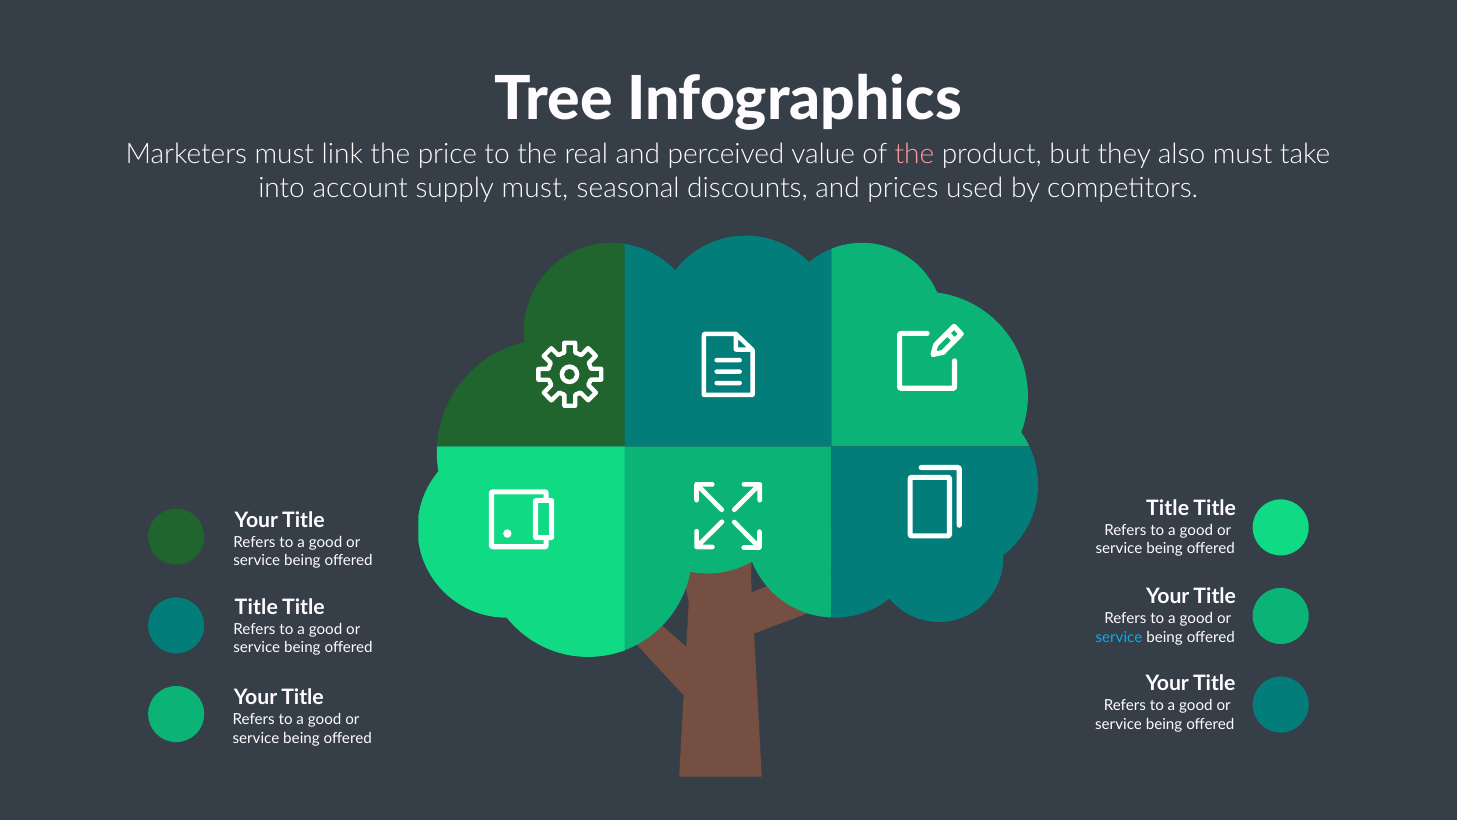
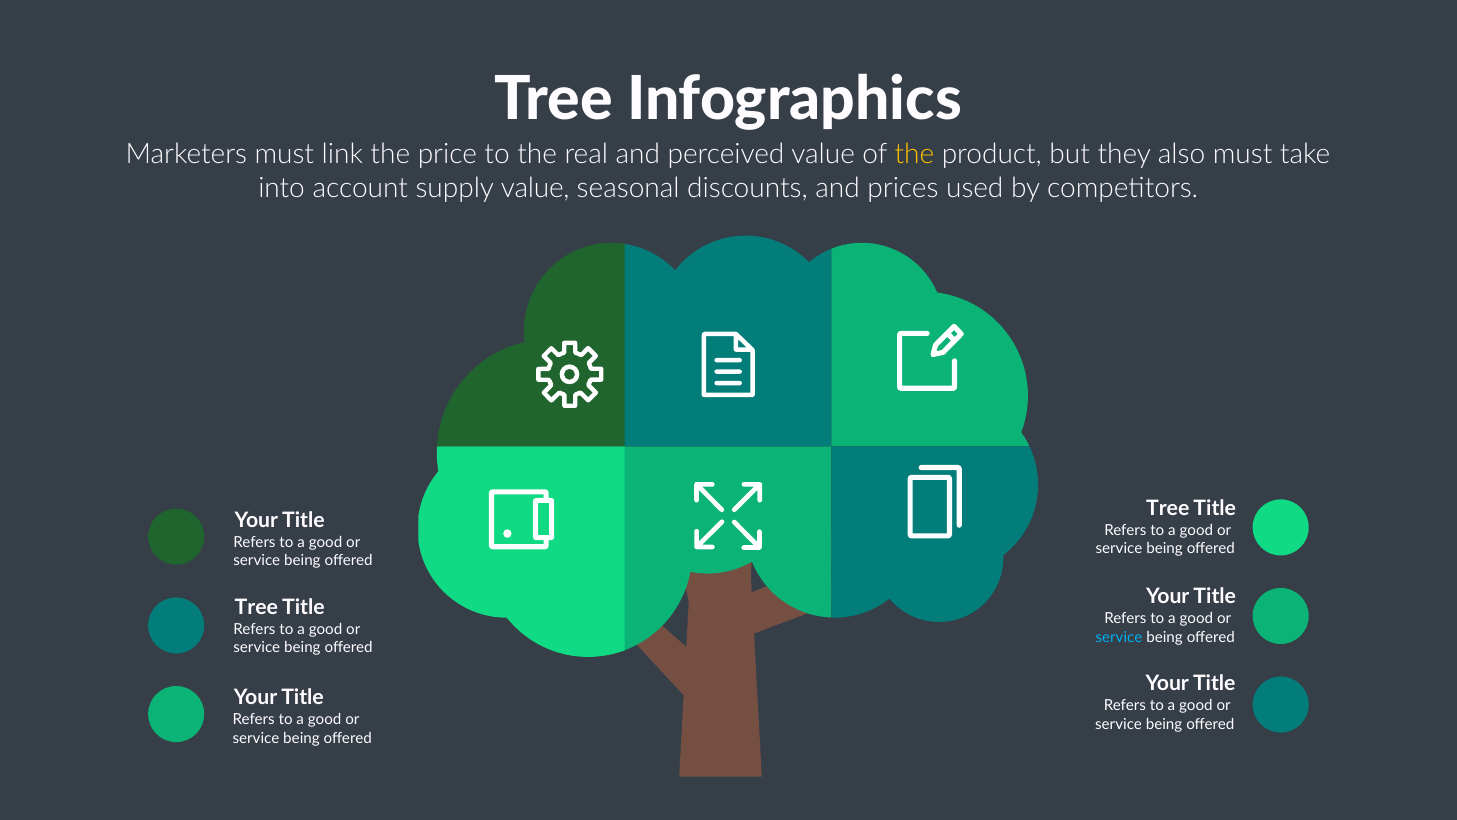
the at (914, 154) colour: pink -> yellow
supply must: must -> value
Title at (1168, 508): Title -> Tree
Title at (256, 607): Title -> Tree
